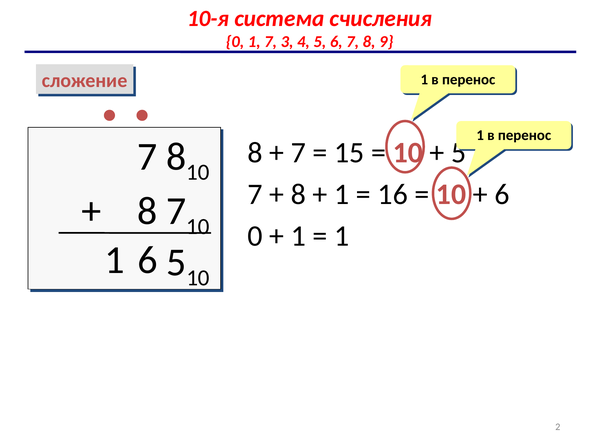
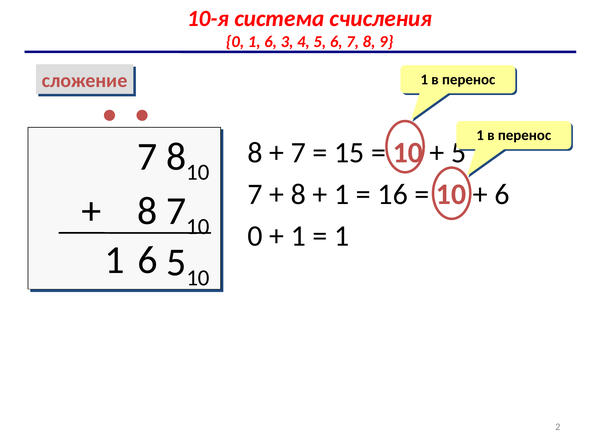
0 1 7: 7 -> 6
